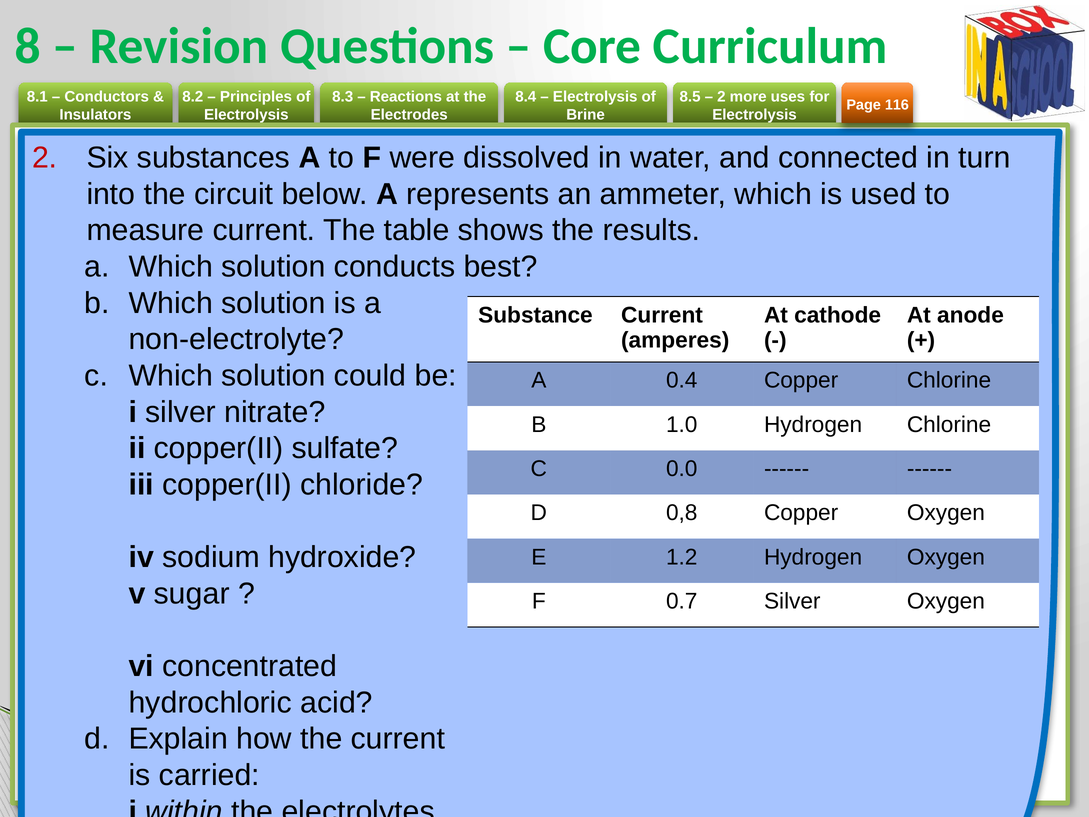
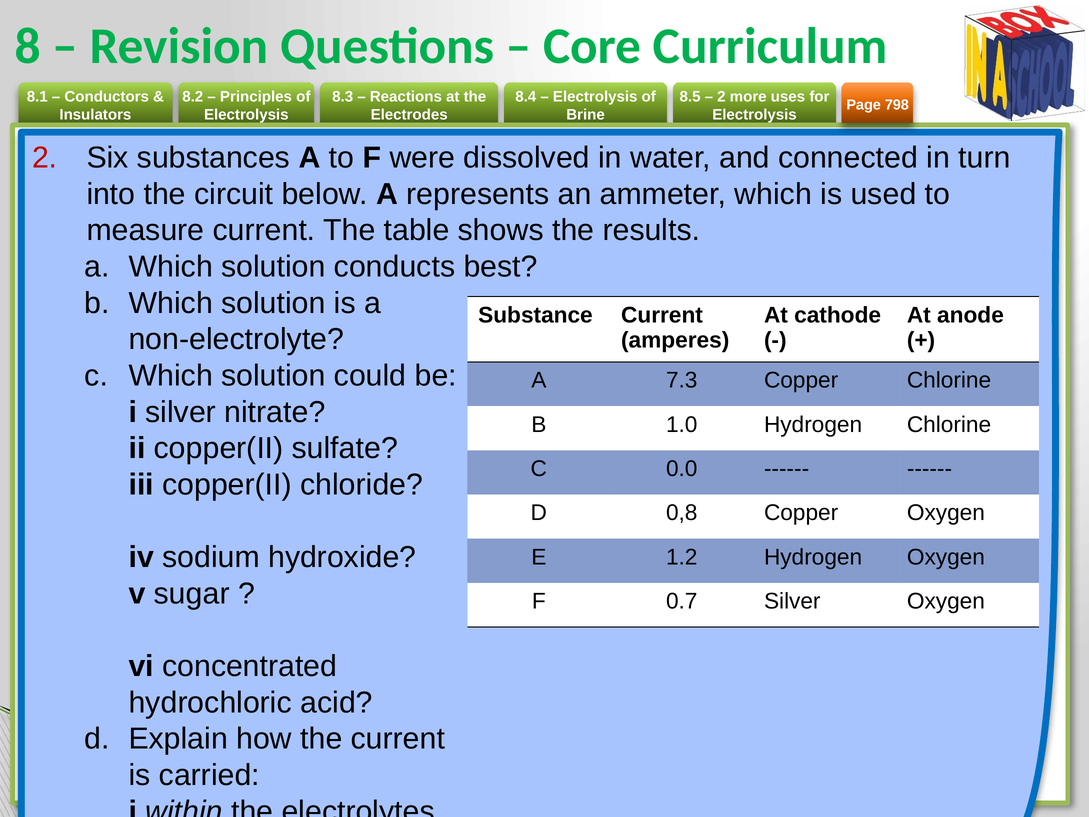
116: 116 -> 798
0.4: 0.4 -> 7.3
